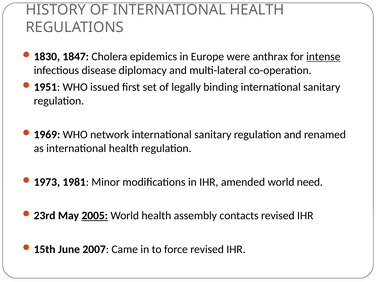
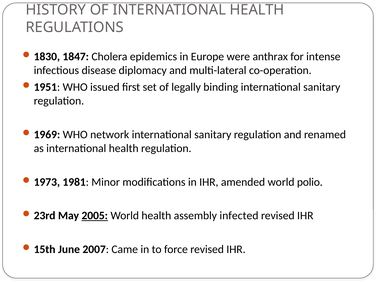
intense underline: present -> none
need: need -> polio
contacts: contacts -> infected
